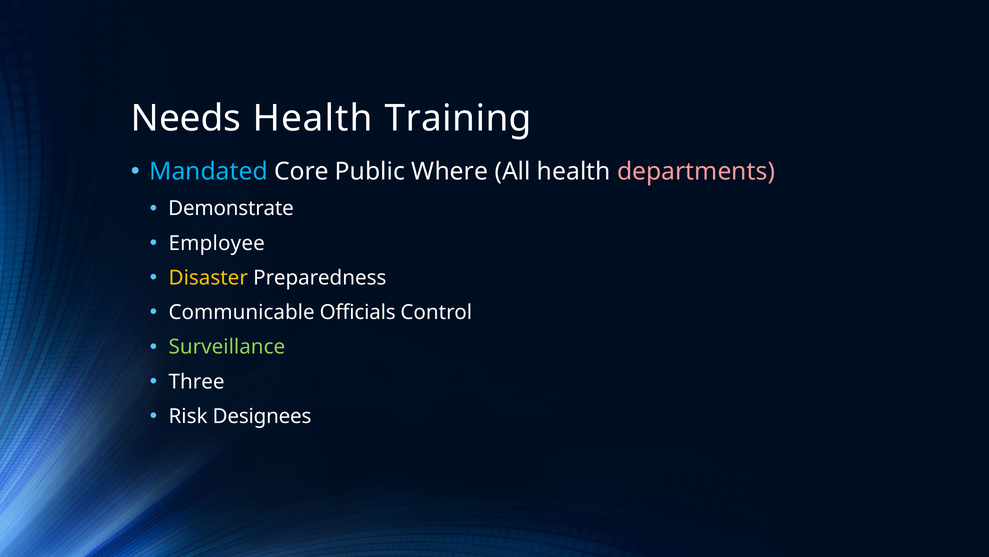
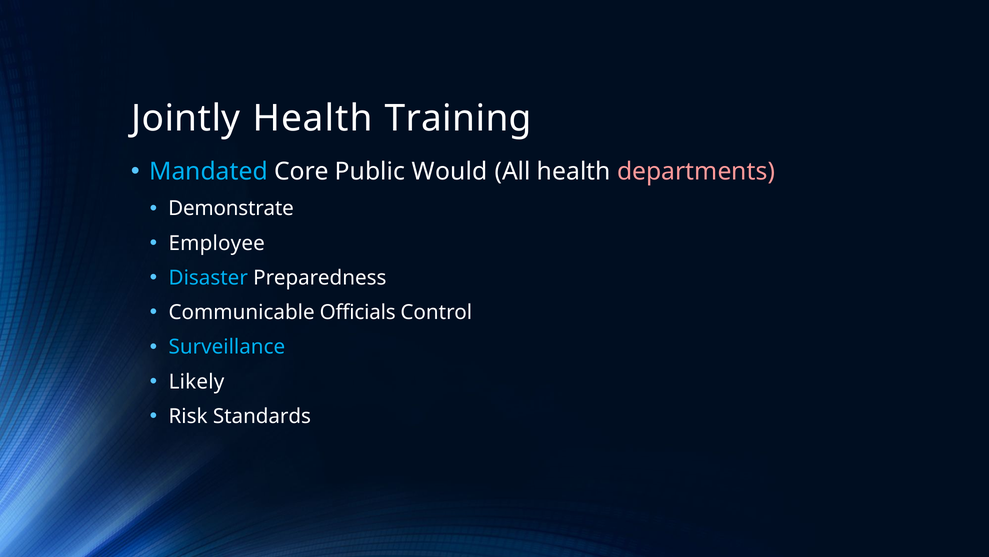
Needs: Needs -> Jointly
Where: Where -> Would
Disaster colour: yellow -> light blue
Surveillance colour: light green -> light blue
Three: Three -> Likely
Designees: Designees -> Standards
